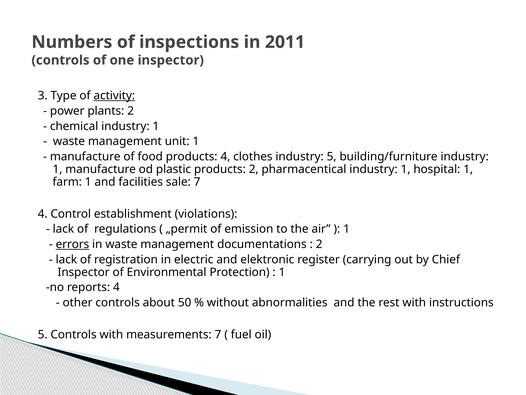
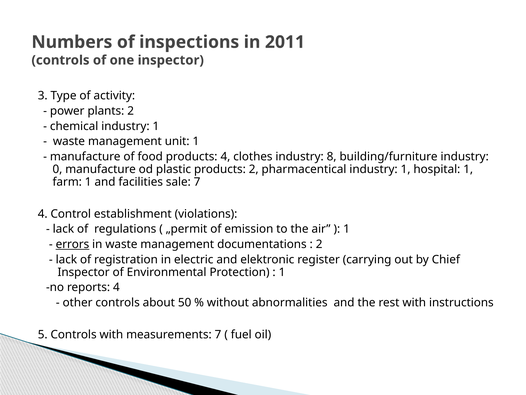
activity underline: present -> none
industry 5: 5 -> 8
1 at (57, 169): 1 -> 0
